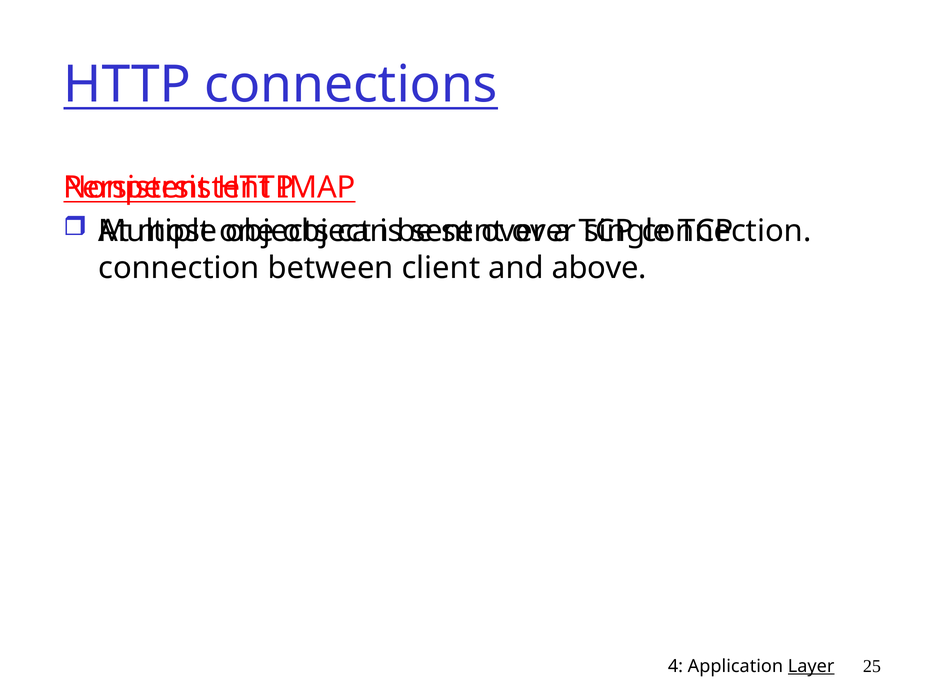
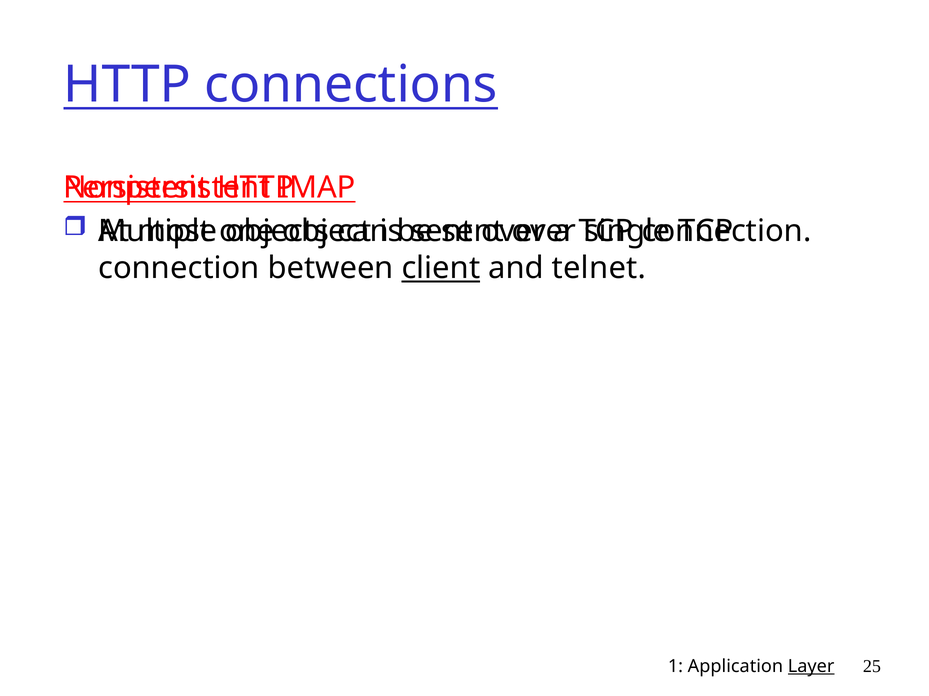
client underline: none -> present
above: above -> telnet
4: 4 -> 1
